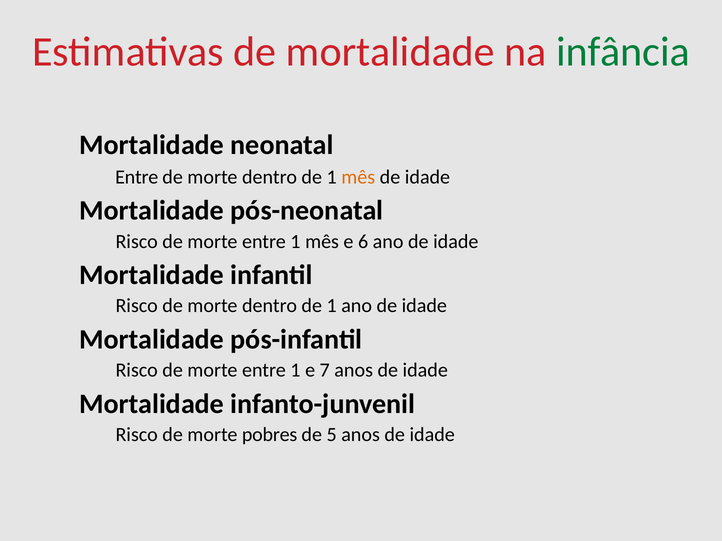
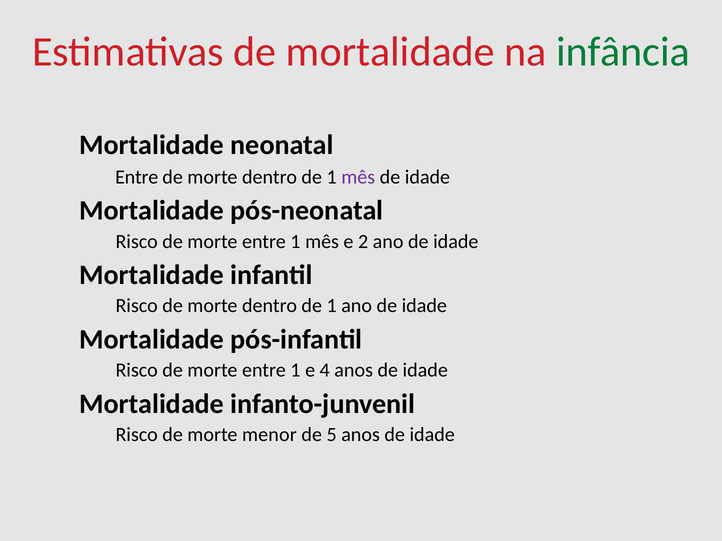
mês at (358, 177) colour: orange -> purple
6: 6 -> 2
7: 7 -> 4
pobres: pobres -> menor
